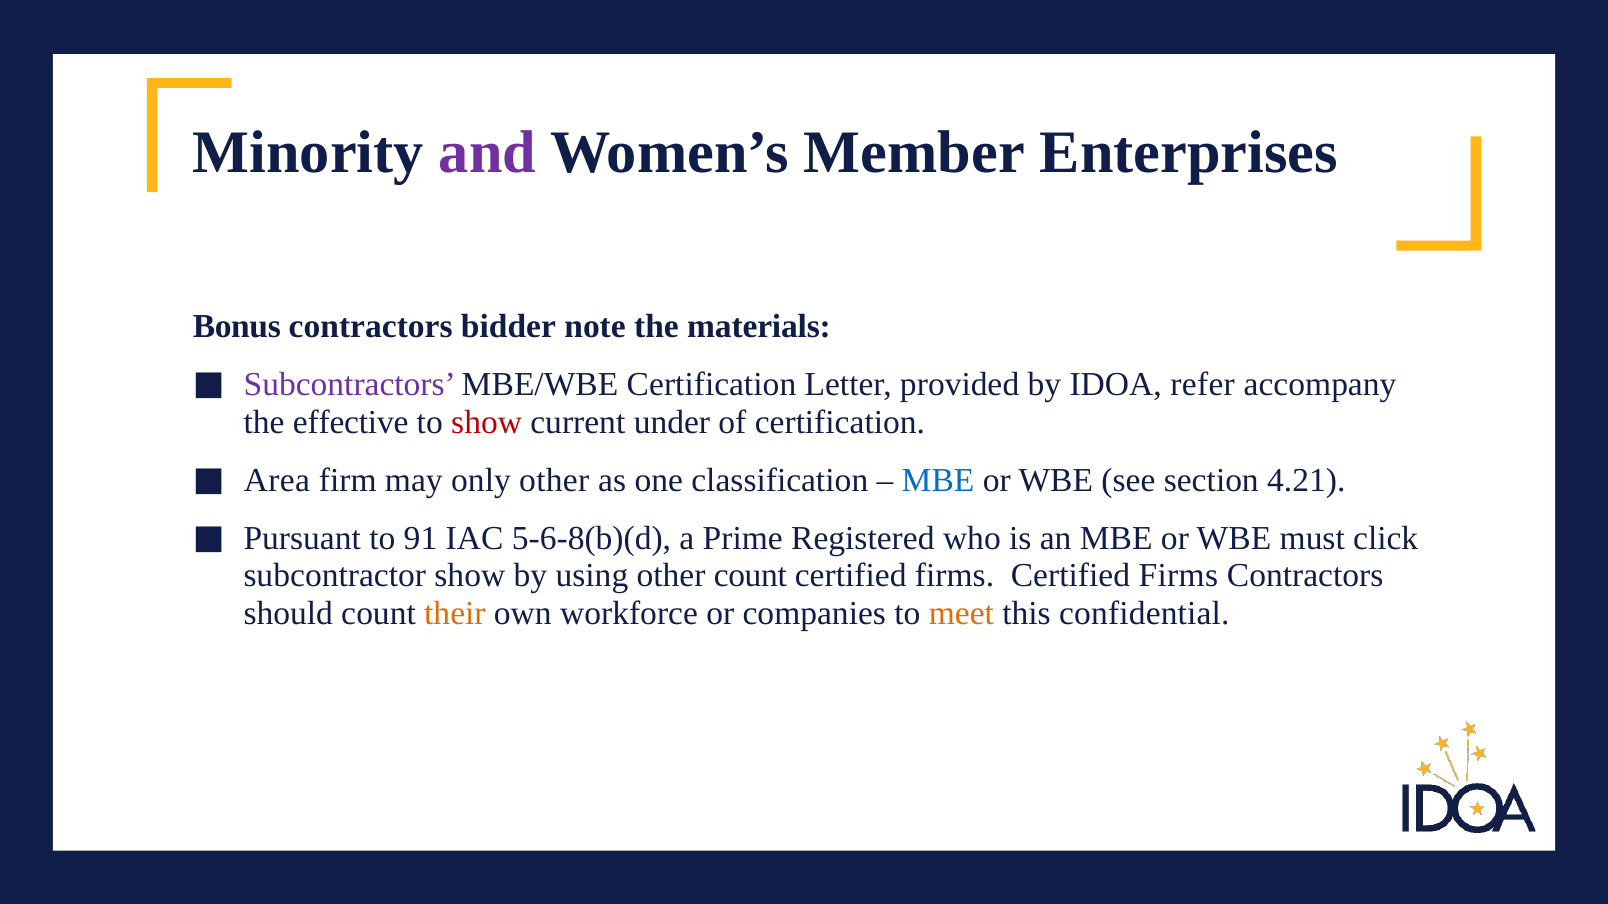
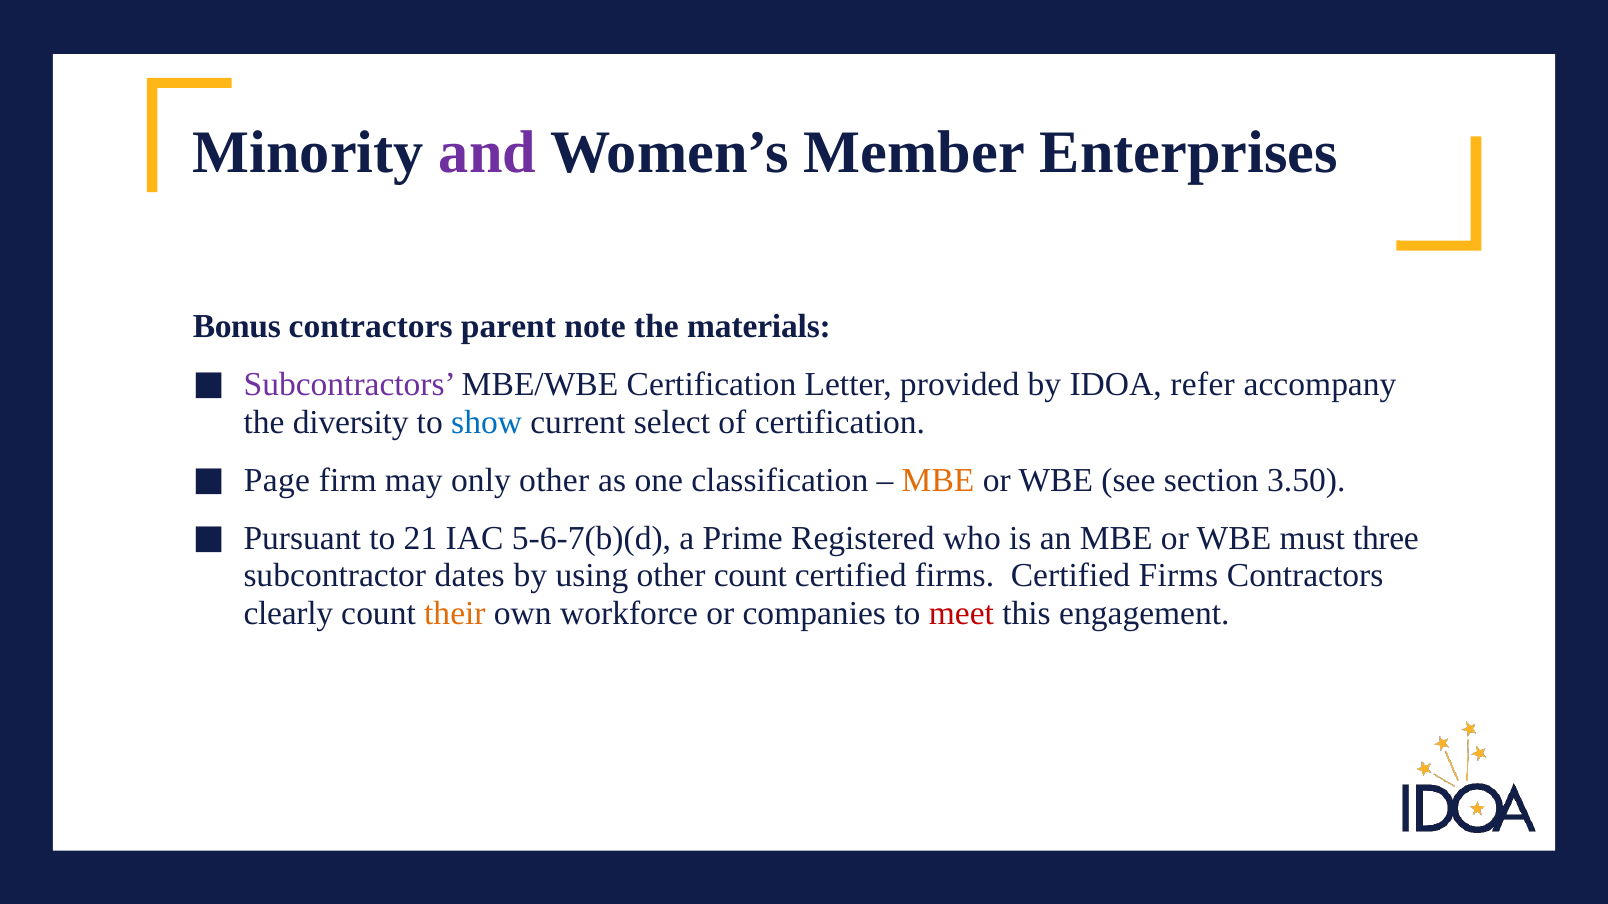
bidder: bidder -> parent
effective: effective -> diversity
show at (487, 423) colour: red -> blue
under: under -> select
Area: Area -> Page
MBE at (938, 480) colour: blue -> orange
4.21: 4.21 -> 3.50
91: 91 -> 21
5-6-8(b)(d: 5-6-8(b)(d -> 5-6-7(b)(d
click: click -> three
subcontractor show: show -> dates
should: should -> clearly
meet colour: orange -> red
confidential: confidential -> engagement
